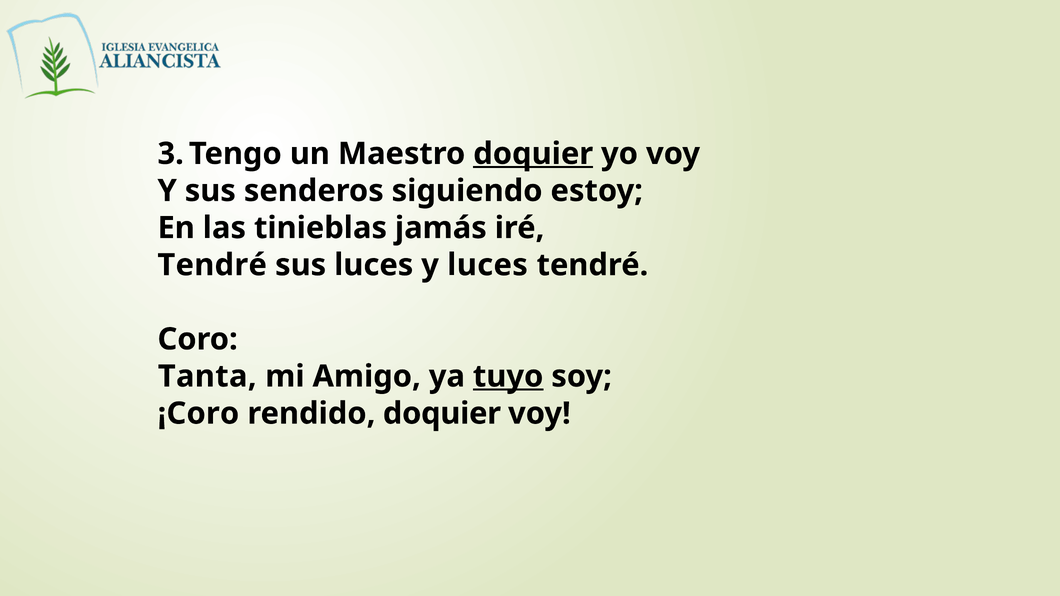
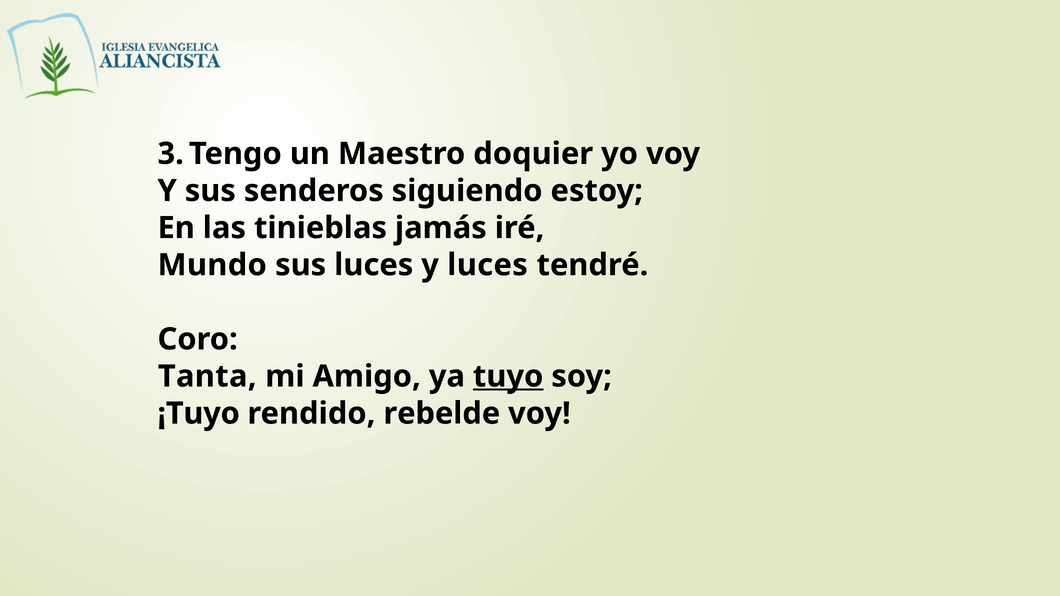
doquier at (533, 154) underline: present -> none
Tendré at (212, 265): Tendré -> Mundo
¡Coro: ¡Coro -> ¡Tuyo
rendido doquier: doquier -> rebelde
